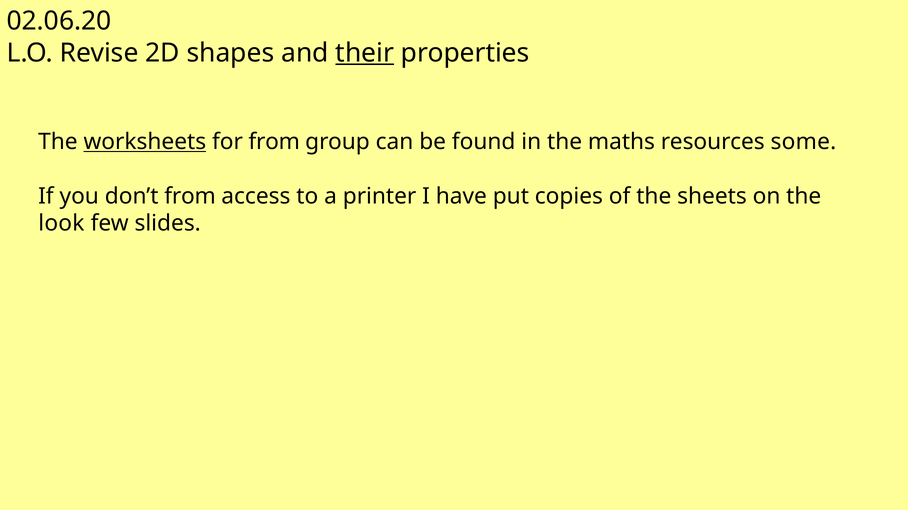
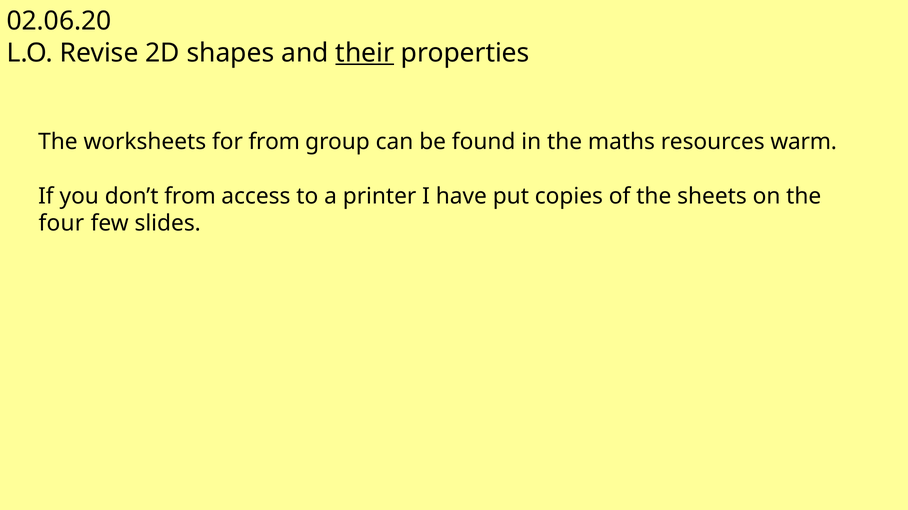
worksheets underline: present -> none
some: some -> warm
look: look -> four
